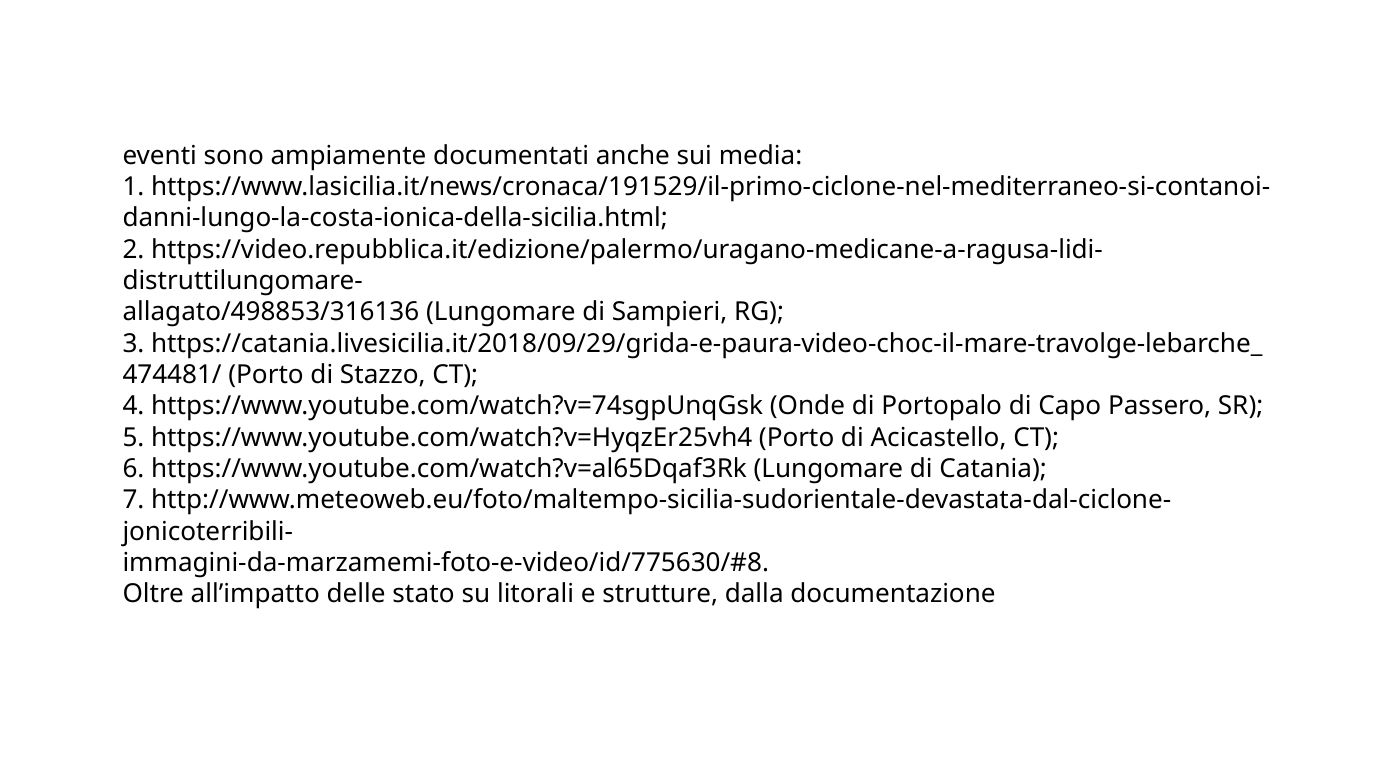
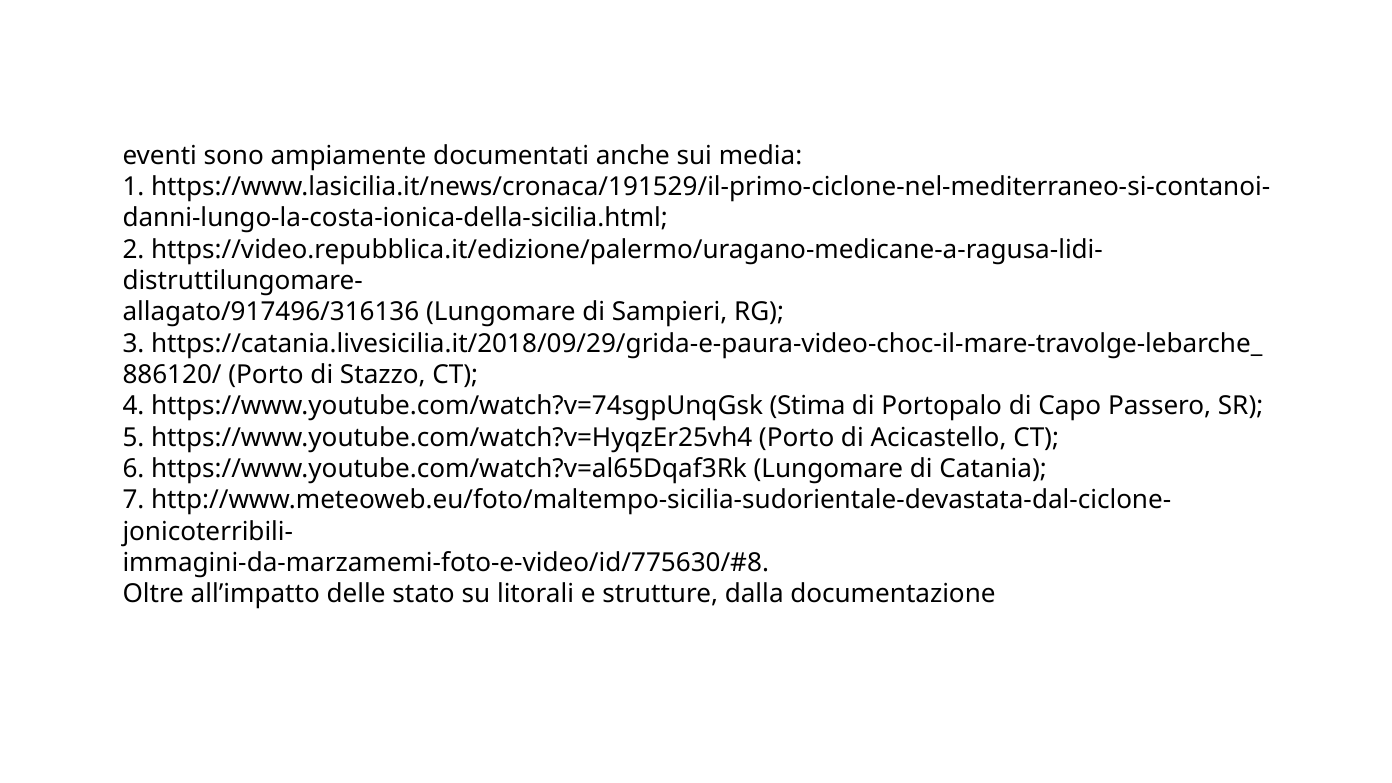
allagato/498853/316136: allagato/498853/316136 -> allagato/917496/316136
474481/: 474481/ -> 886120/
Onde: Onde -> Stima
